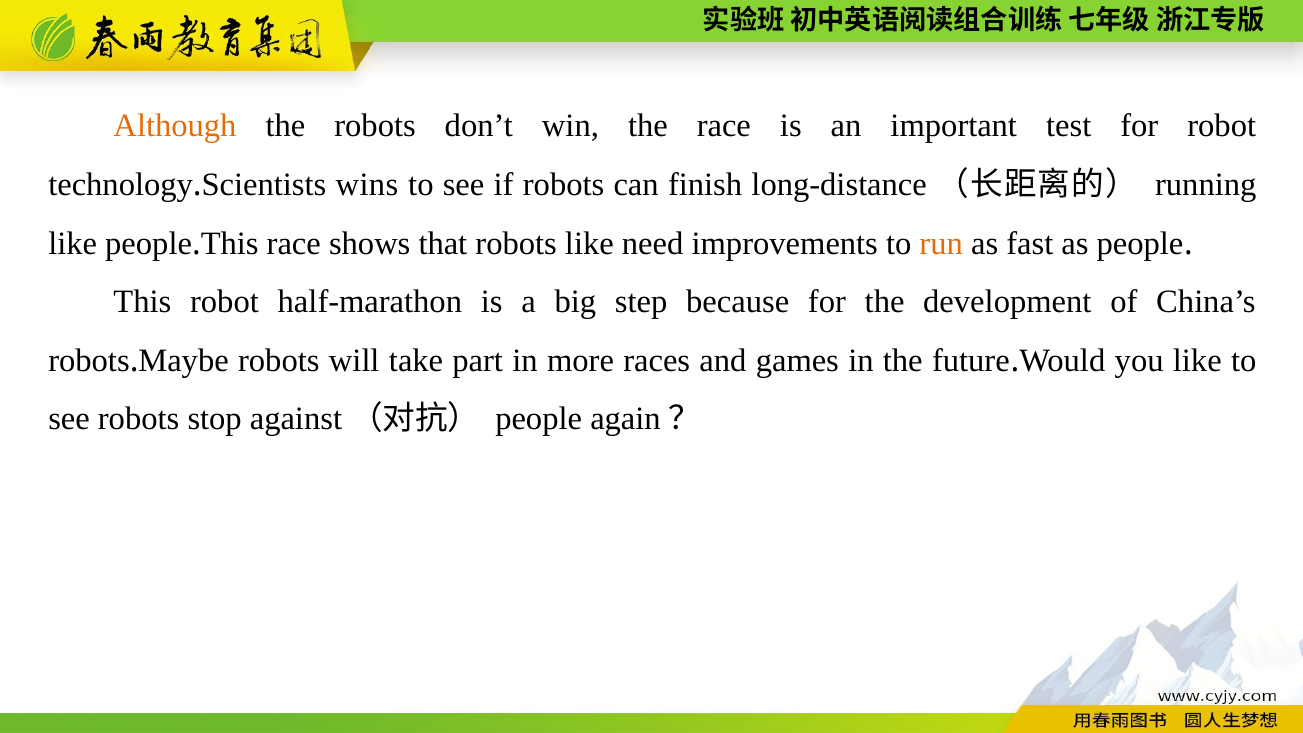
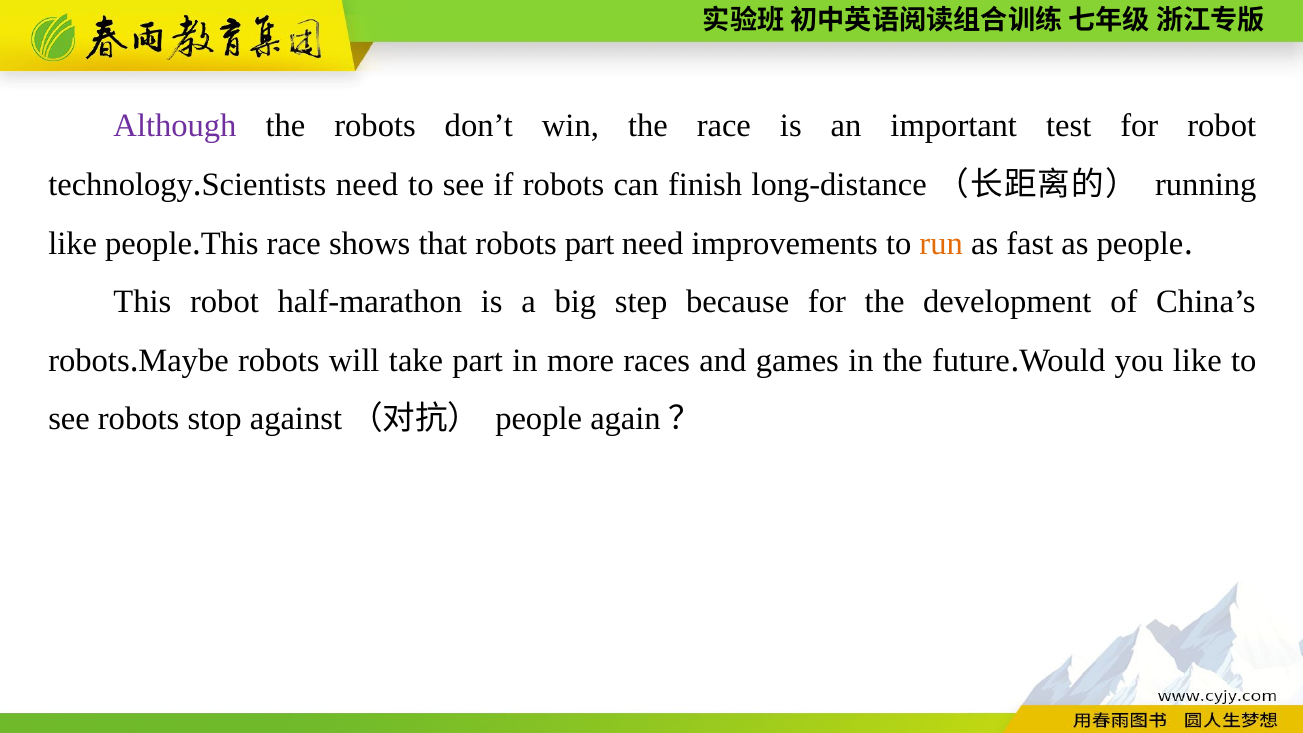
Although colour: orange -> purple
wins at (367, 185): wins -> need
robots like: like -> part
